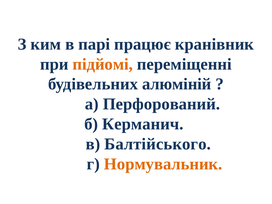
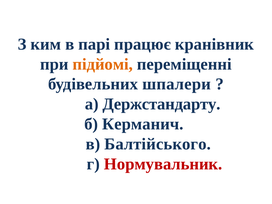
алюміній: алюміній -> шпалери
Перфорований: Перфорований -> Держстандарту
Нормувальник colour: orange -> red
